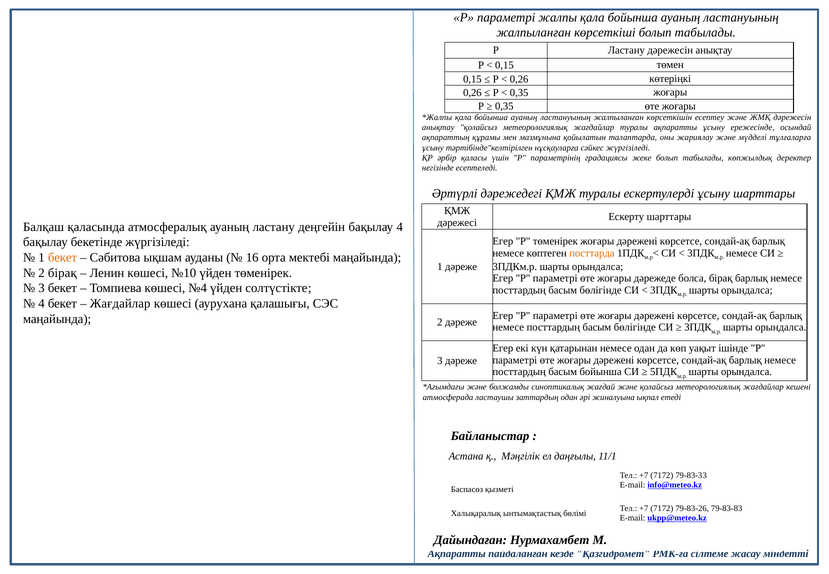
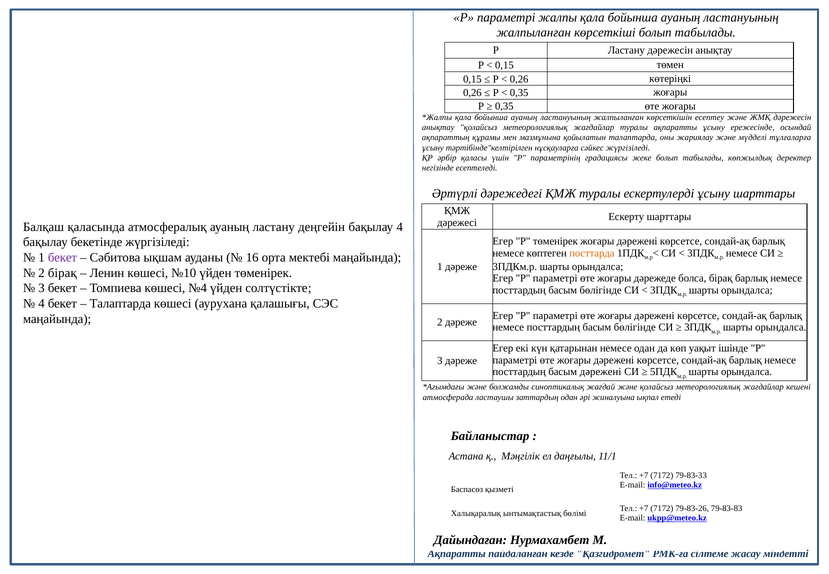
бекет at (62, 258) colour: orange -> purple
Жағдайлар at (120, 303): Жағдайлар -> Талаптарда
басым бойынша: бойынша -> дәрежені
